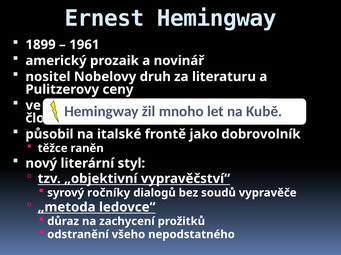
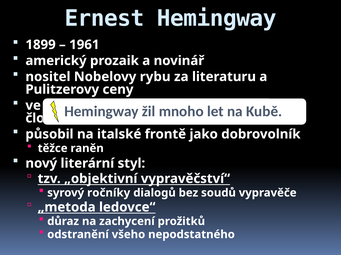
druh: druh -> rybu
